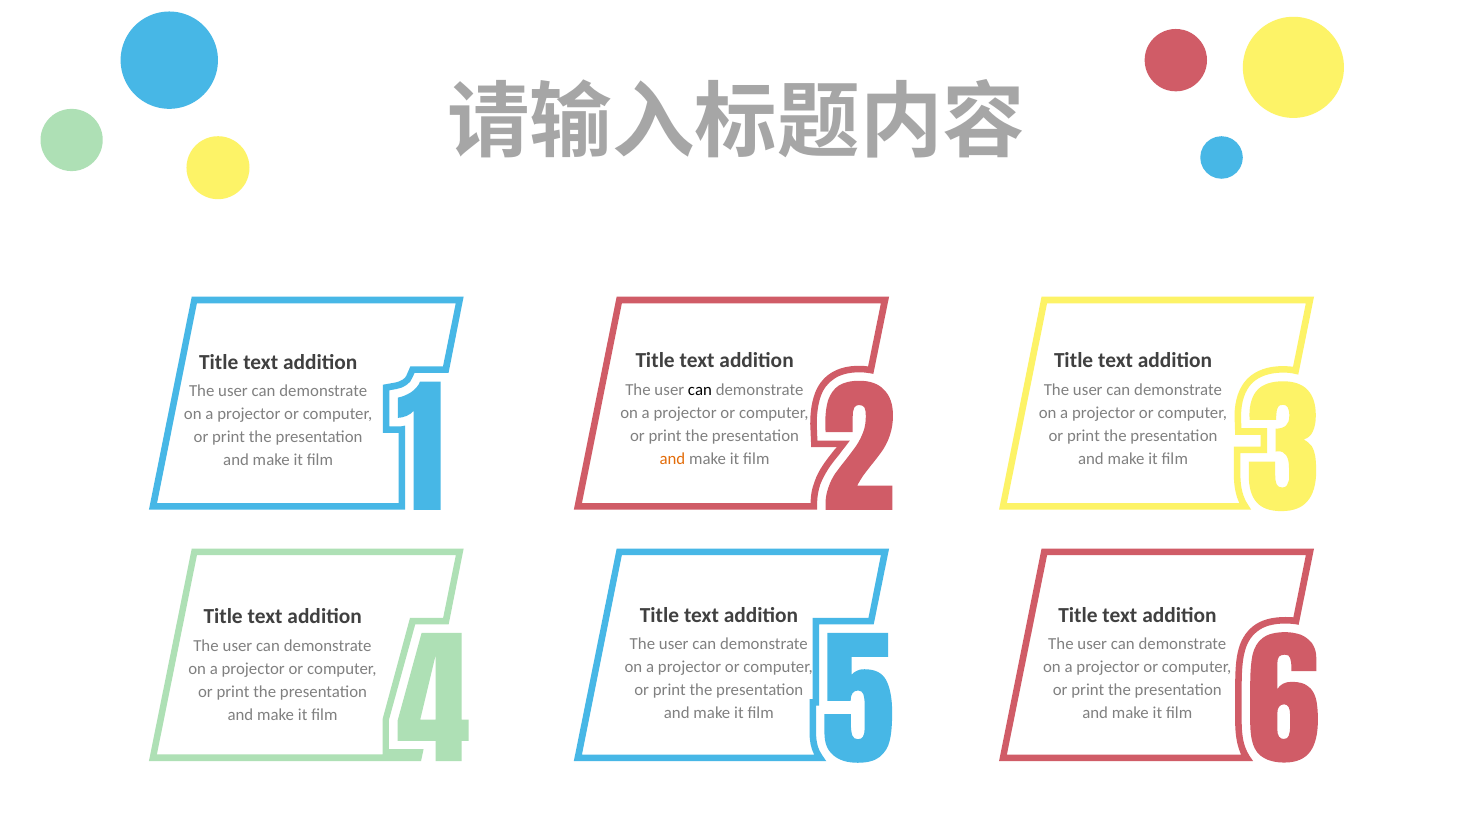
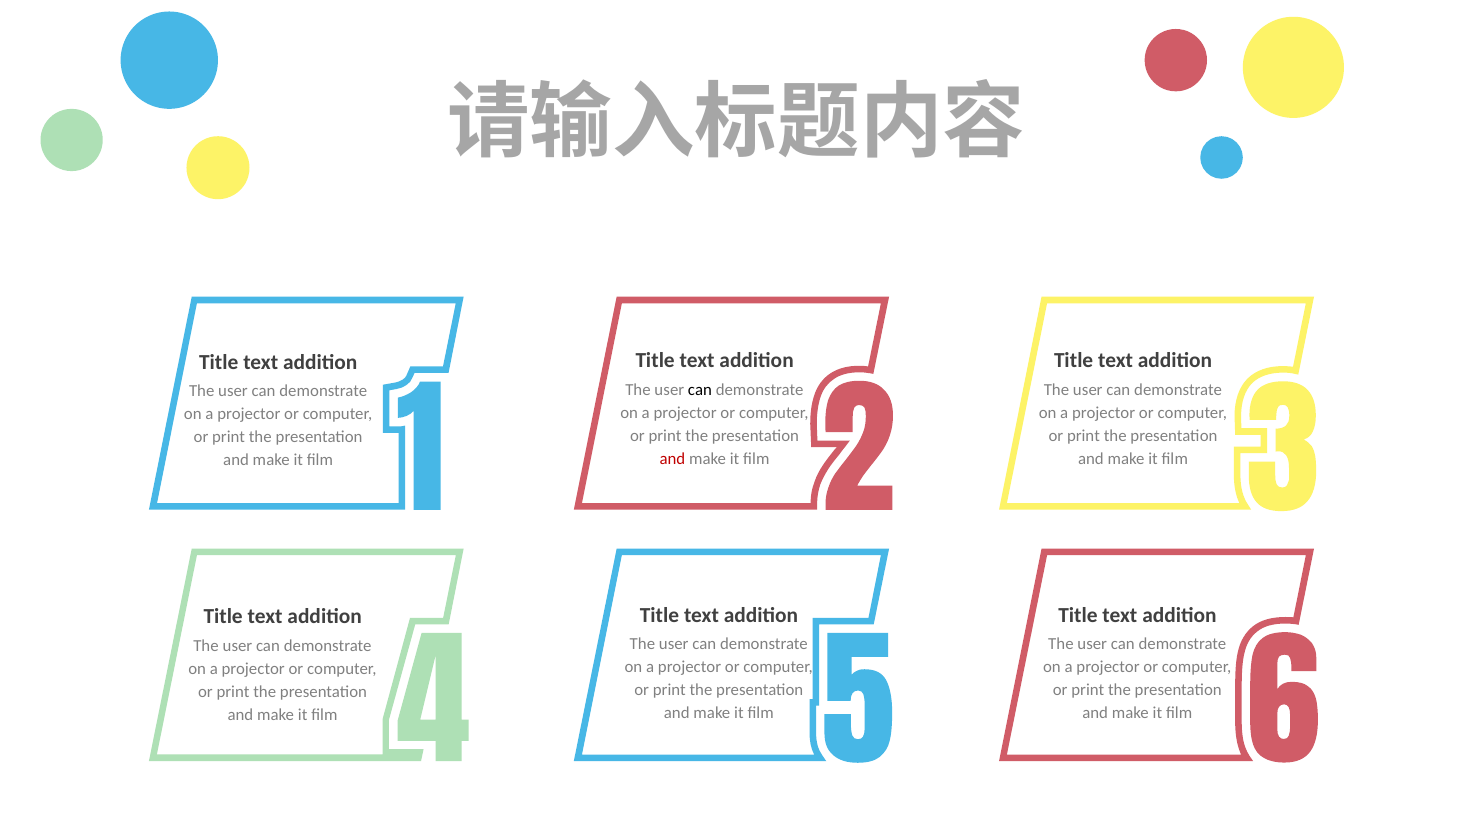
and at (672, 459) colour: orange -> red
